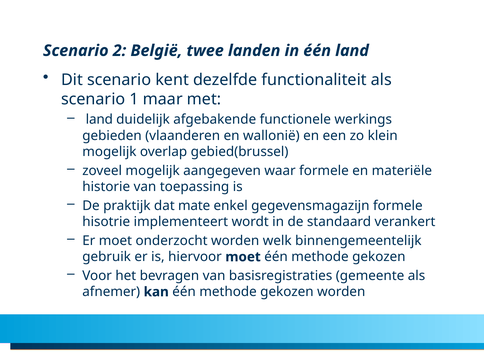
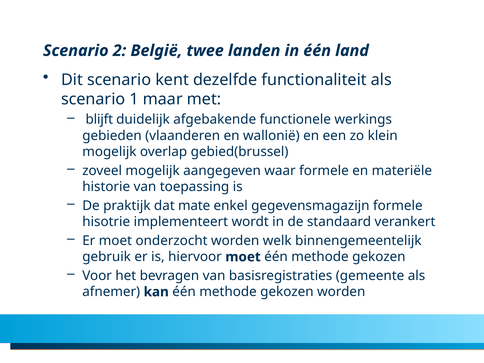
land at (99, 120): land -> blijft
